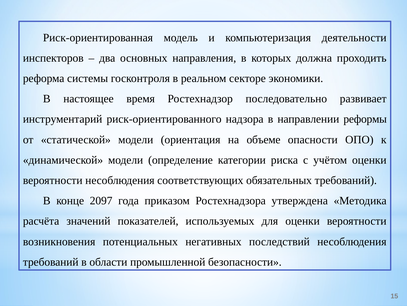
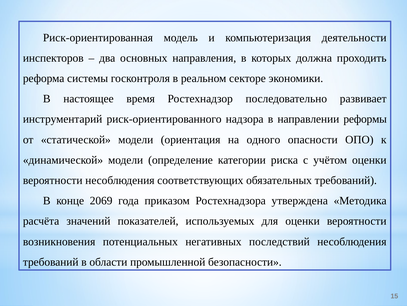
объеме: объеме -> одного
2097: 2097 -> 2069
